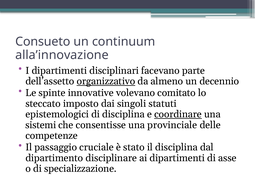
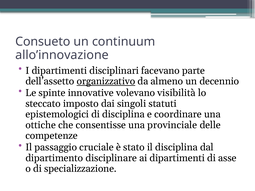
alla’innovazione: alla’innovazione -> allo’innovazione
comitato: comitato -> visibilità
coordinare underline: present -> none
sistemi: sistemi -> ottiche
